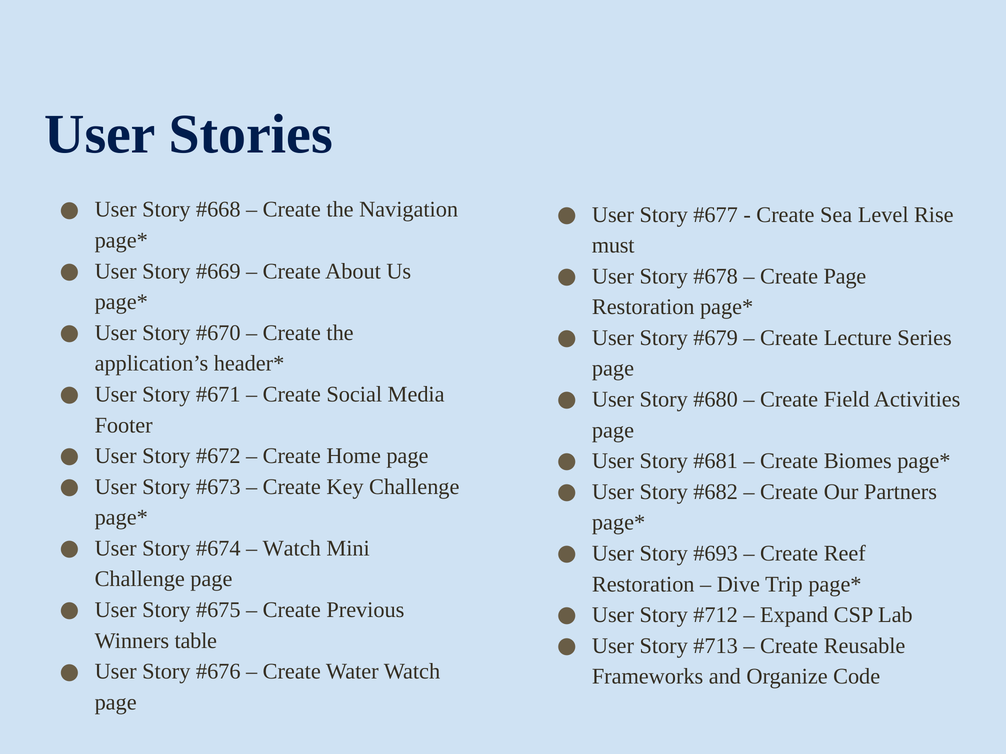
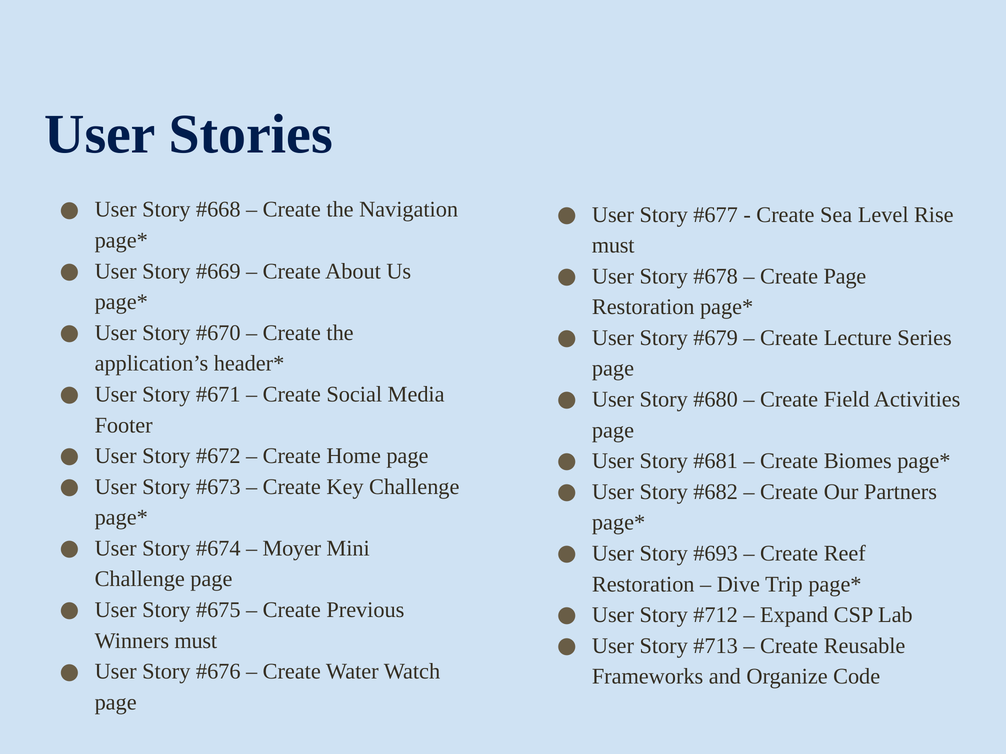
Watch at (292, 549): Watch -> Moyer
Winners table: table -> must
